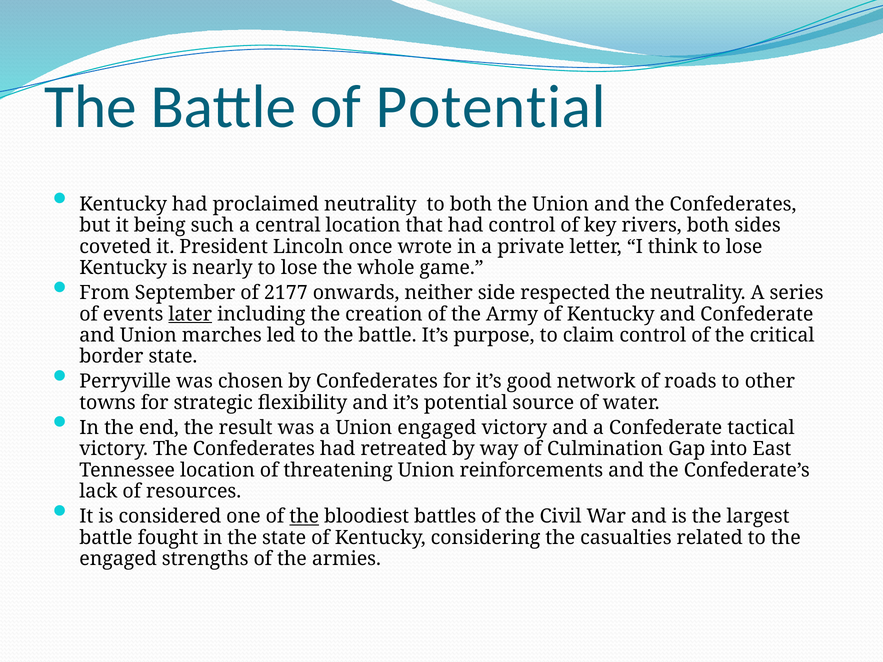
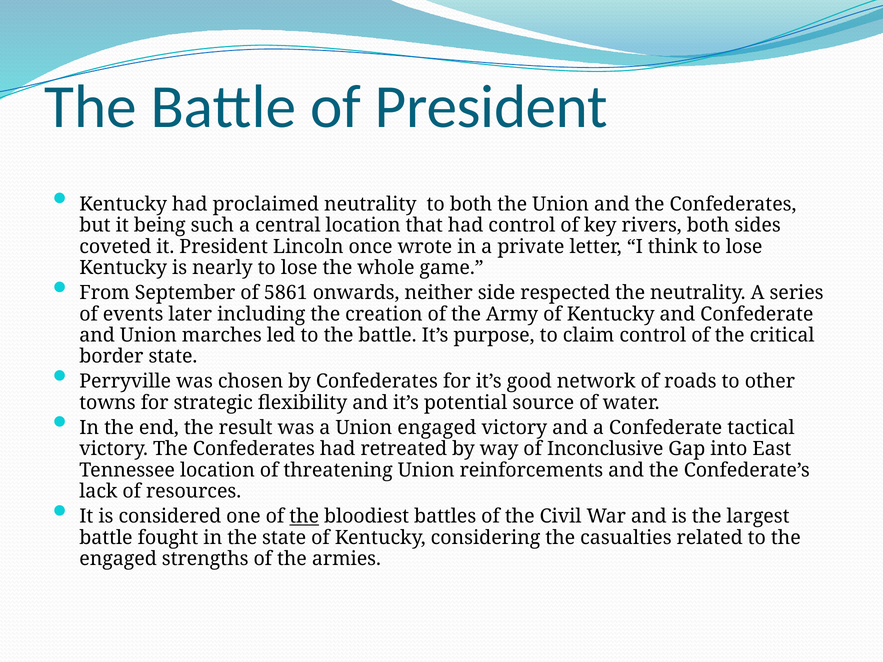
of Potential: Potential -> President
2177: 2177 -> 5861
later underline: present -> none
Culmination: Culmination -> Inconclusive
